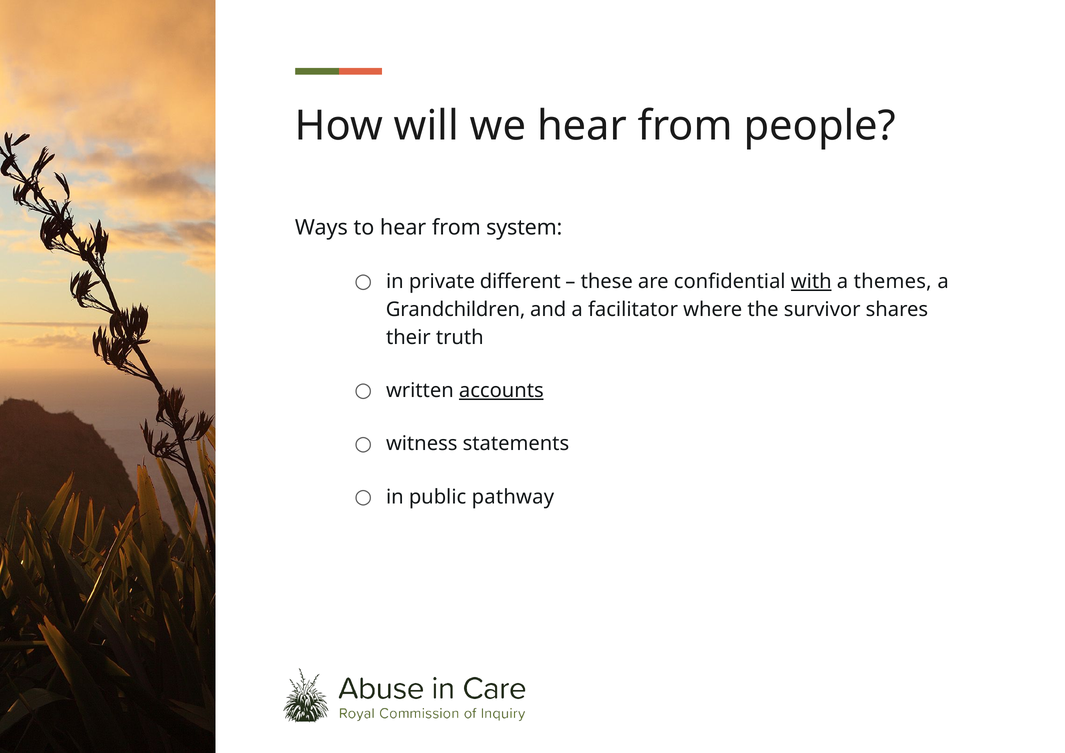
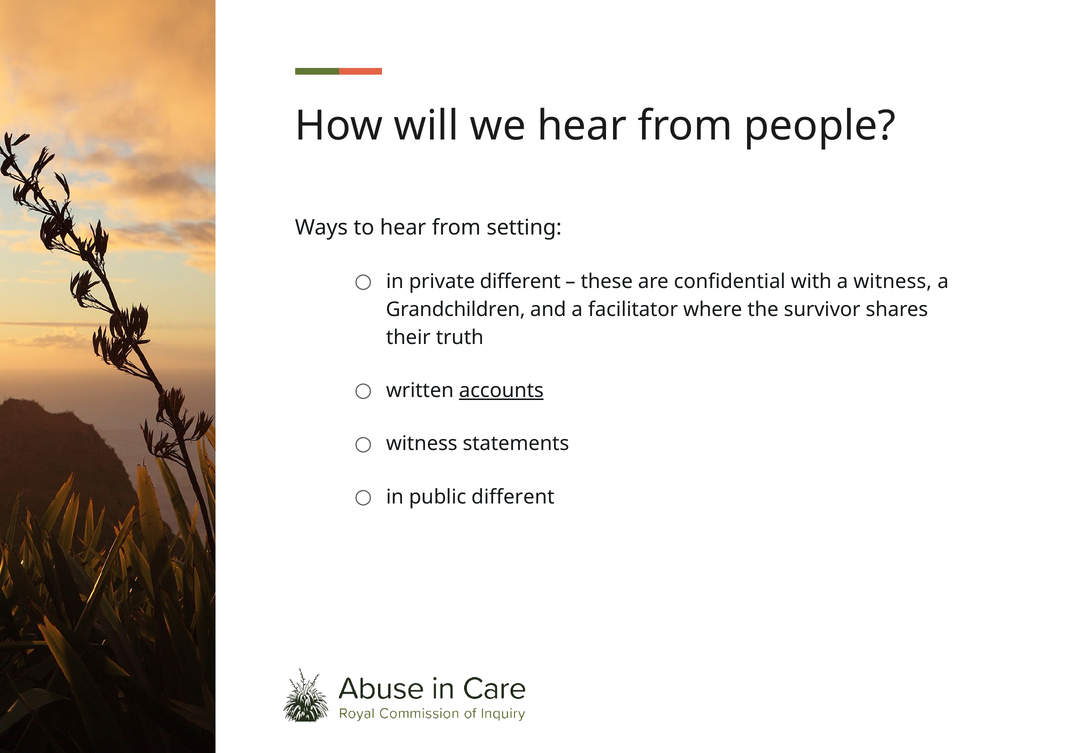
system: system -> setting
with underline: present -> none
a themes: themes -> witness
public pathway: pathway -> different
